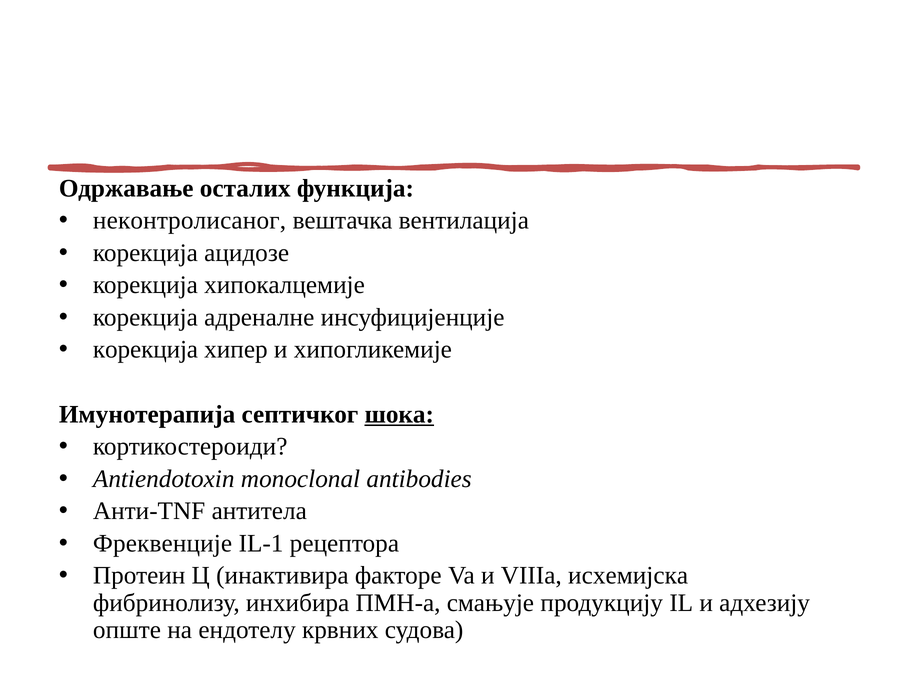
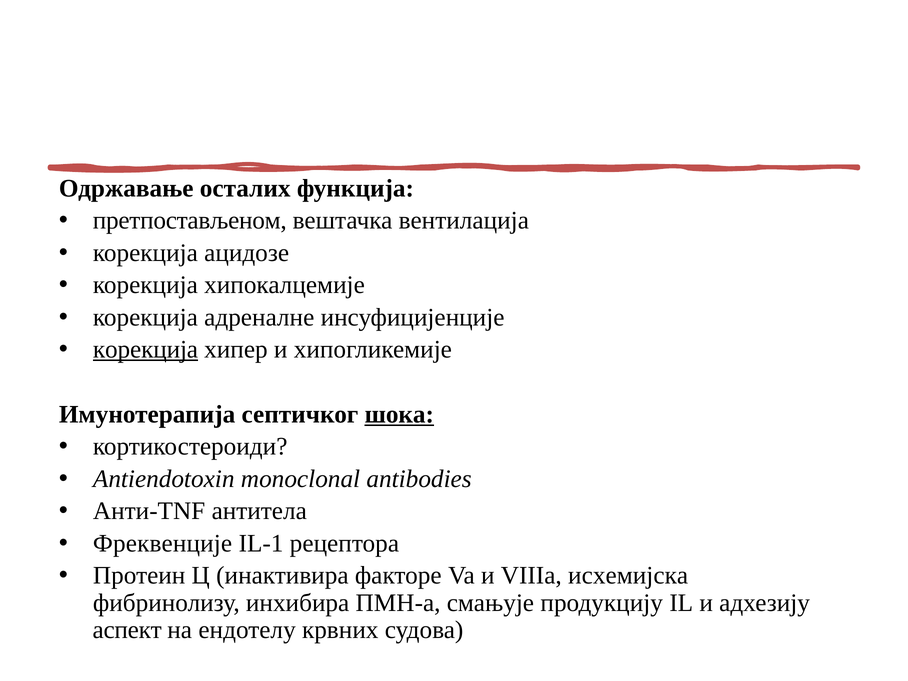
неконтролисаног: неконтролисаног -> претпостављеном
корекција at (146, 350) underline: none -> present
опште: опште -> аспект
